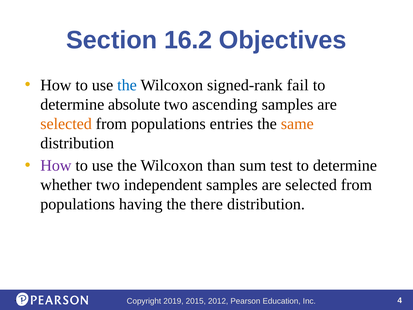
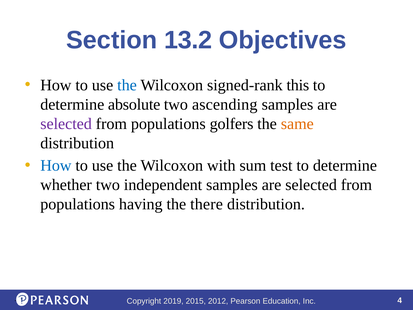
16.2: 16.2 -> 13.2
fail: fail -> this
selected at (66, 124) colour: orange -> purple
entries: entries -> golfers
How at (56, 165) colour: purple -> blue
than: than -> with
